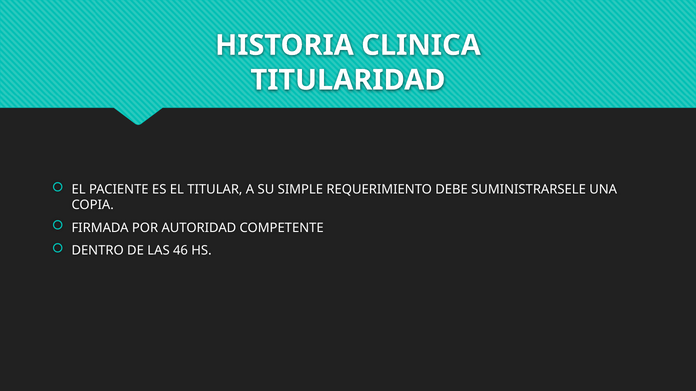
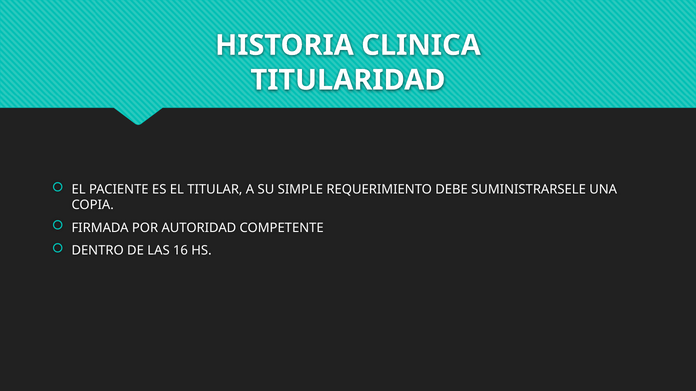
46: 46 -> 16
